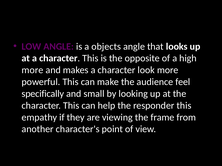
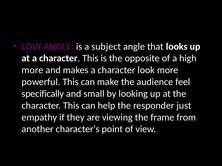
objects: objects -> subject
responder this: this -> just
